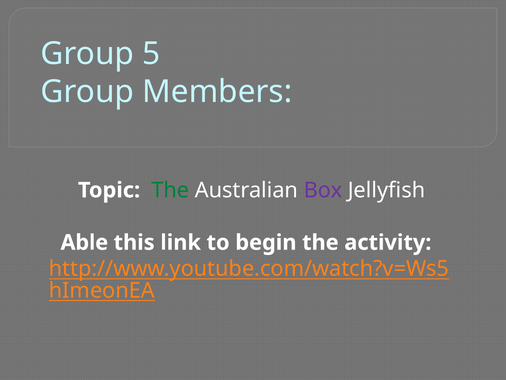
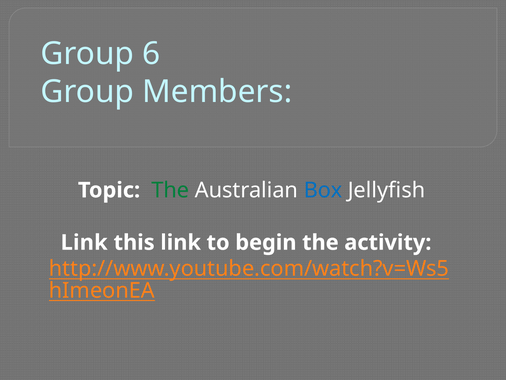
5: 5 -> 6
Box colour: purple -> blue
Able at (84, 242): Able -> Link
